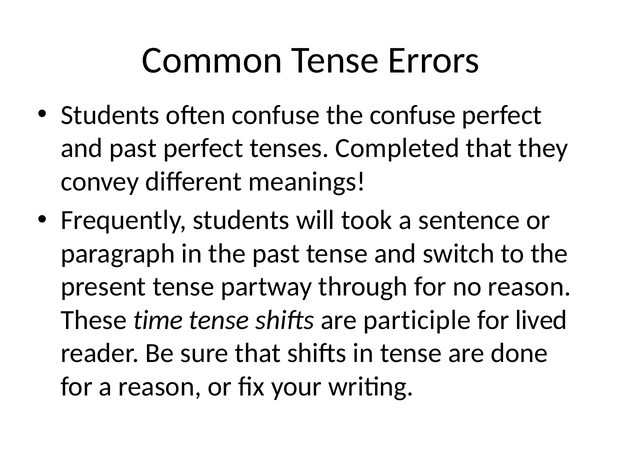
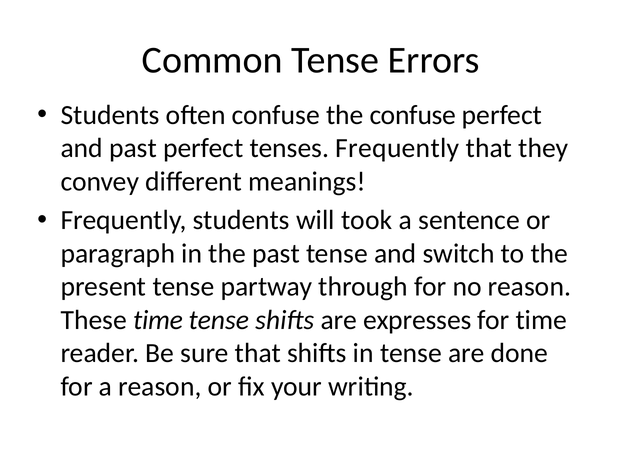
tenses Completed: Completed -> Frequently
participle: participle -> expresses
for lived: lived -> time
